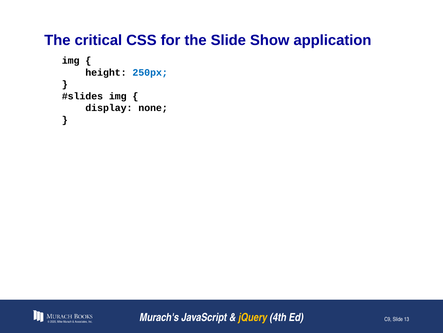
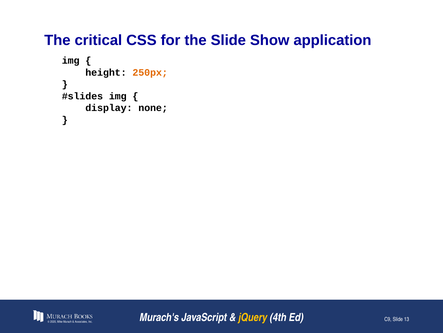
250px colour: blue -> orange
